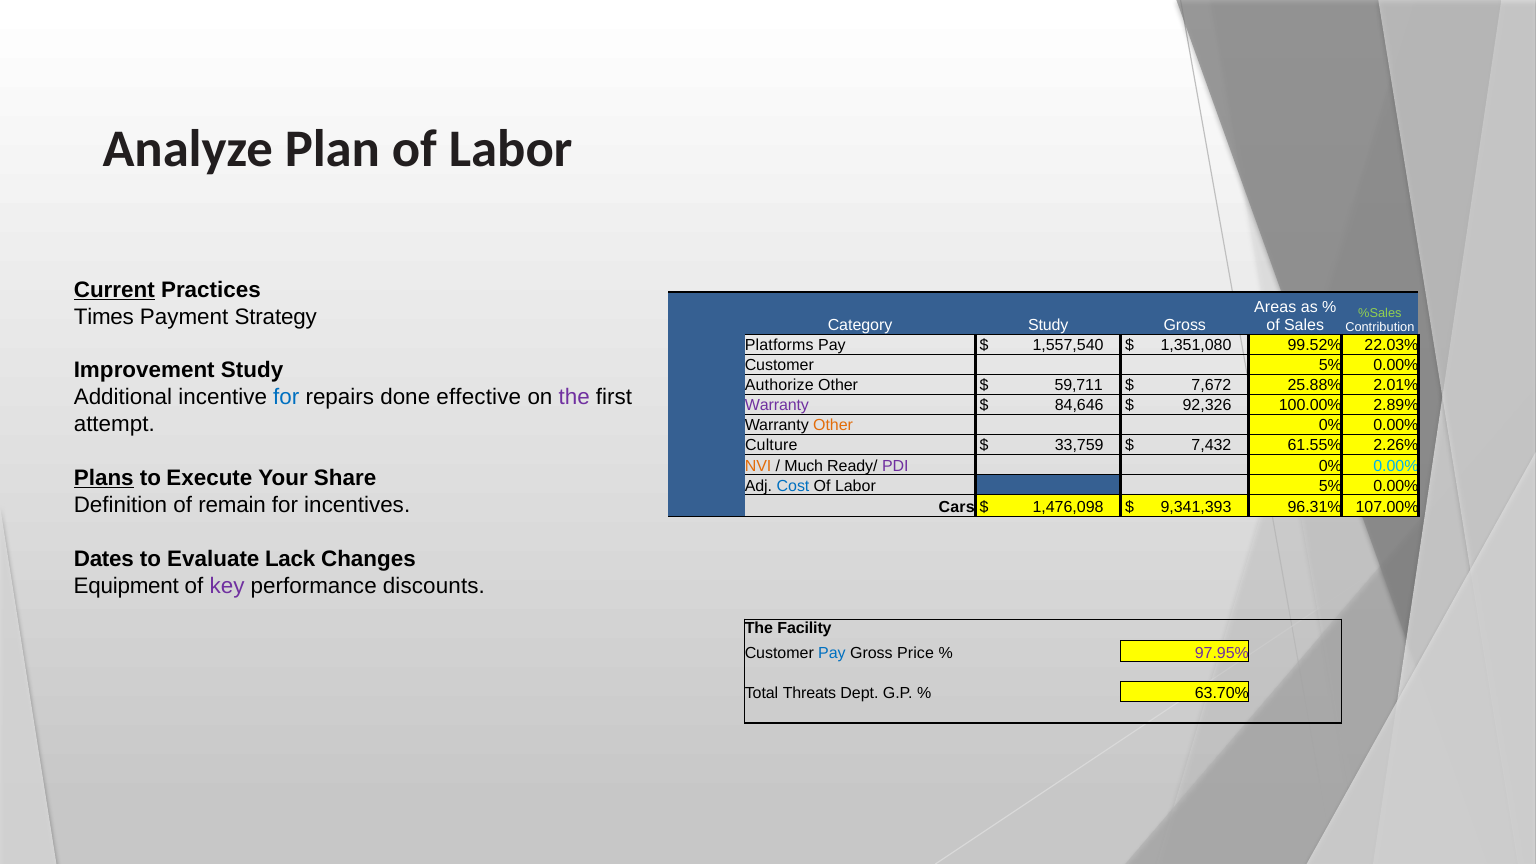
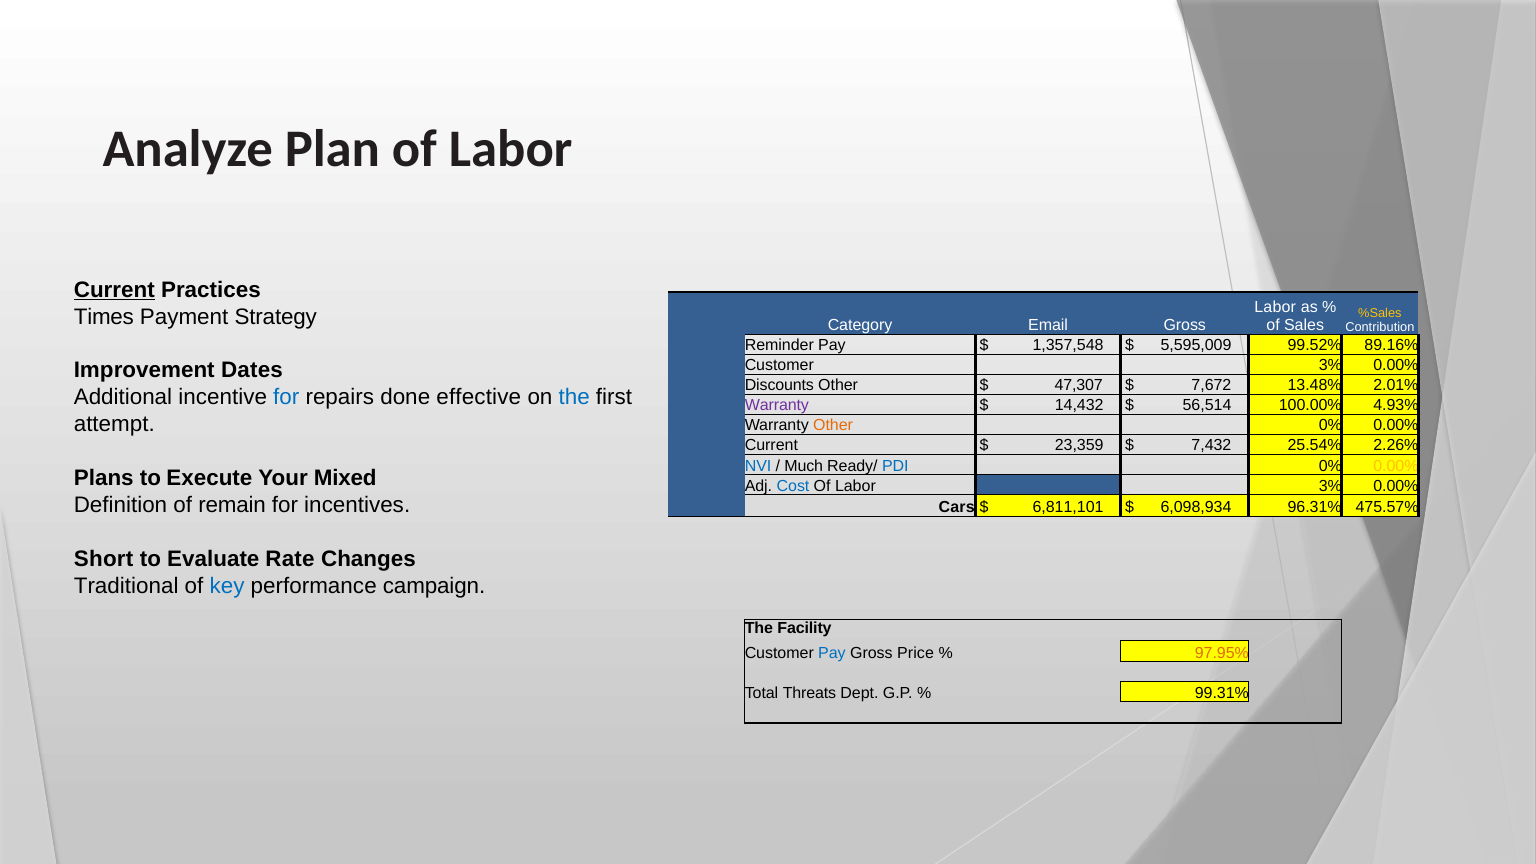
Areas at (1275, 308): Areas -> Labor
%Sales colour: light green -> yellow
Category Study: Study -> Email
Platforms: Platforms -> Reminder
1,557,540: 1,557,540 -> 1,357,548
1,351,080: 1,351,080 -> 5,595,009
22.03%: 22.03% -> 89.16%
Customer 5%: 5% -> 3%
Improvement Study: Study -> Dates
Authorize: Authorize -> Discounts
59,711: 59,711 -> 47,307
25.88%: 25.88% -> 13.48%
the at (574, 397) colour: purple -> blue
84,646: 84,646 -> 14,432
92,326: 92,326 -> 56,514
2.89%: 2.89% -> 4.93%
Culture at (771, 445): Culture -> Current
33,759: 33,759 -> 23,359
61.55%: 61.55% -> 25.54%
NVI colour: orange -> blue
PDI colour: purple -> blue
0.00% at (1396, 466) colour: light blue -> yellow
Plans underline: present -> none
Share: Share -> Mixed
Labor 5%: 5% -> 3%
1,476,098: 1,476,098 -> 6,811,101
9,341,393: 9,341,393 -> 6,098,934
107.00%: 107.00% -> 475.57%
Dates: Dates -> Short
Lack: Lack -> Rate
Equipment: Equipment -> Traditional
key colour: purple -> blue
discounts: discounts -> campaign
97.95% colour: purple -> orange
63.70%: 63.70% -> 99.31%
